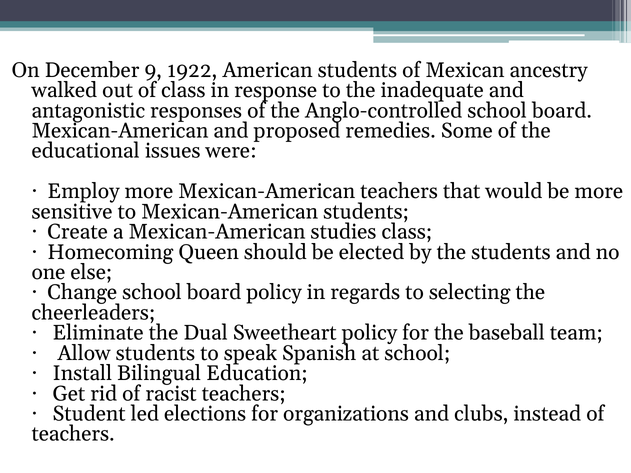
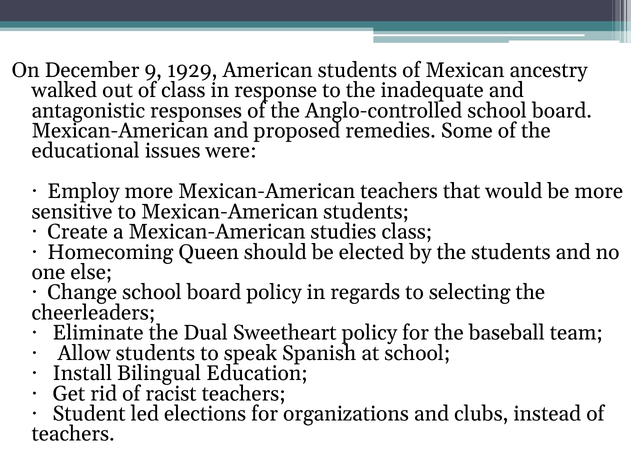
1922: 1922 -> 1929
